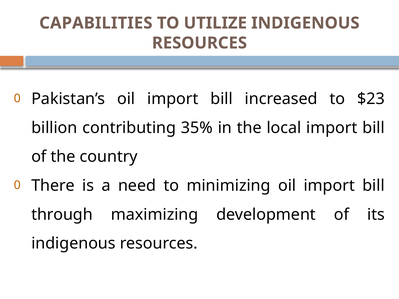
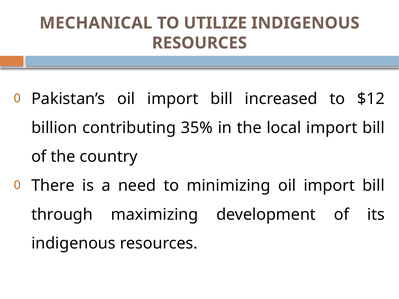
CAPABILITIES: CAPABILITIES -> MECHANICAL
$23: $23 -> $12
